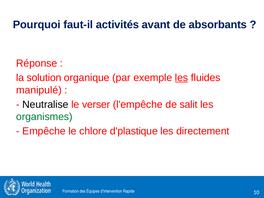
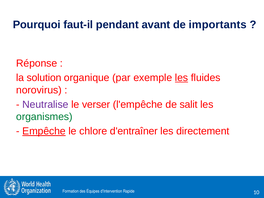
activités: activités -> pendant
absorbants: absorbants -> importants
manipulé: manipulé -> norovirus
Neutralise colour: black -> purple
Empêche underline: none -> present
d'plastique: d'plastique -> d'entraîner
